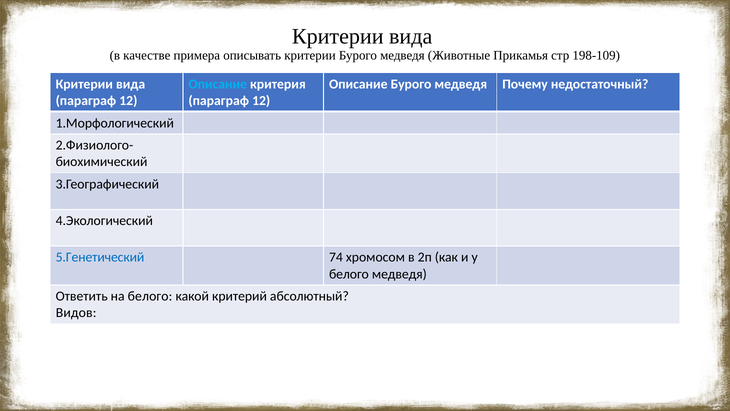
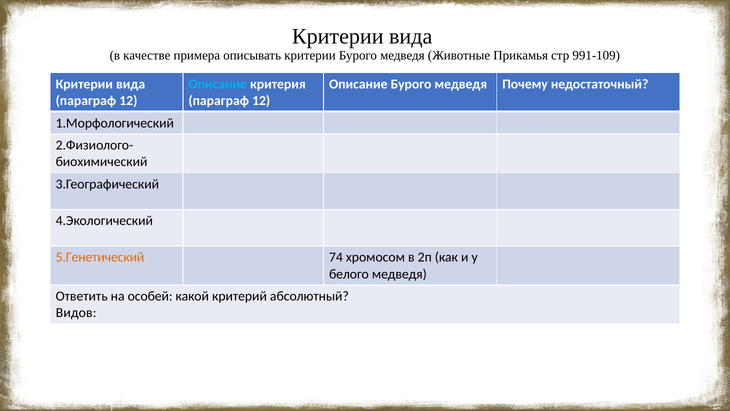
198-109: 198-109 -> 991-109
5.Генетический colour: blue -> orange
на белого: белого -> особей
